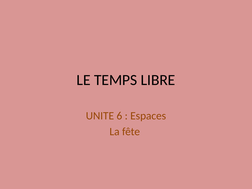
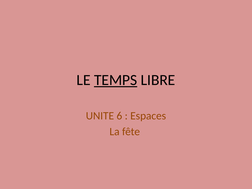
TEMPS underline: none -> present
